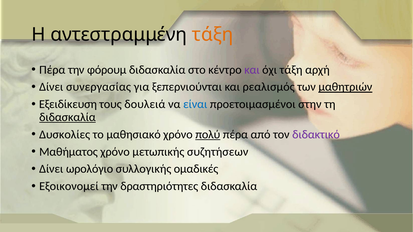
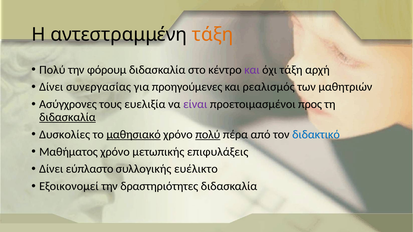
Πέρα at (52, 70): Πέρα -> Πολύ
ξεπερνιούνται: ξεπερνιούνται -> προηγούμενες
μαθητριών underline: present -> none
Εξειδίκευση: Εξειδίκευση -> Ασύγχρονες
δουλειά: δουλειά -> ευελιξία
είναι colour: blue -> purple
στην: στην -> προς
μαθησιακό underline: none -> present
διδακτικό colour: purple -> blue
συζητήσεων: συζητήσεων -> επιφυλάξεις
ωρολόγιο: ωρολόγιο -> εύπλαστο
ομαδικές: ομαδικές -> ευέλικτο
